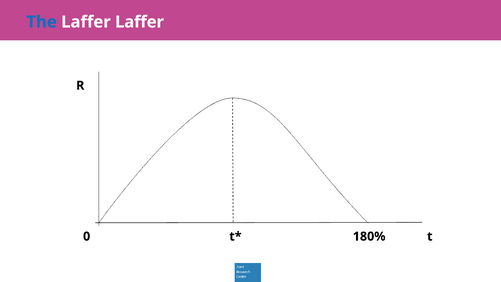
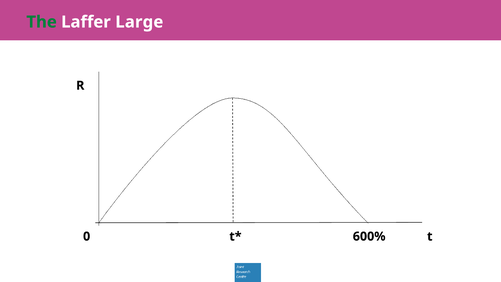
The colour: blue -> green
Laffer Laffer: Laffer -> Large
180%: 180% -> 600%
